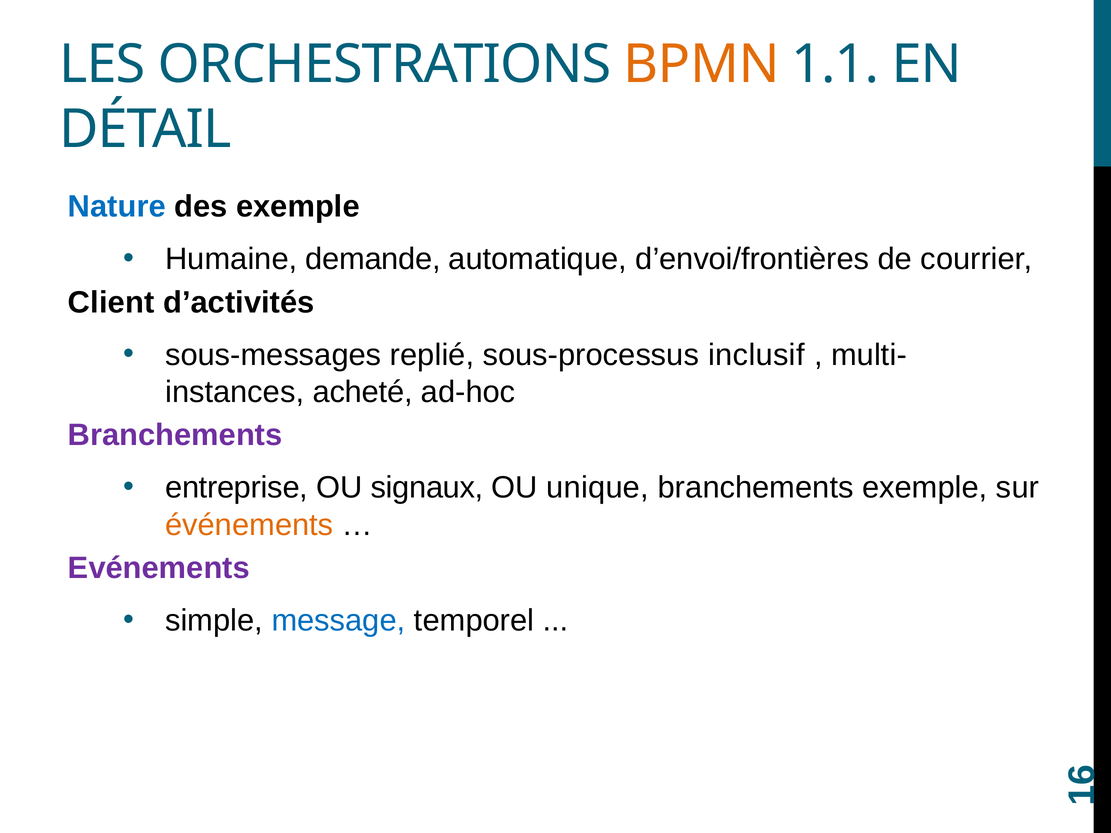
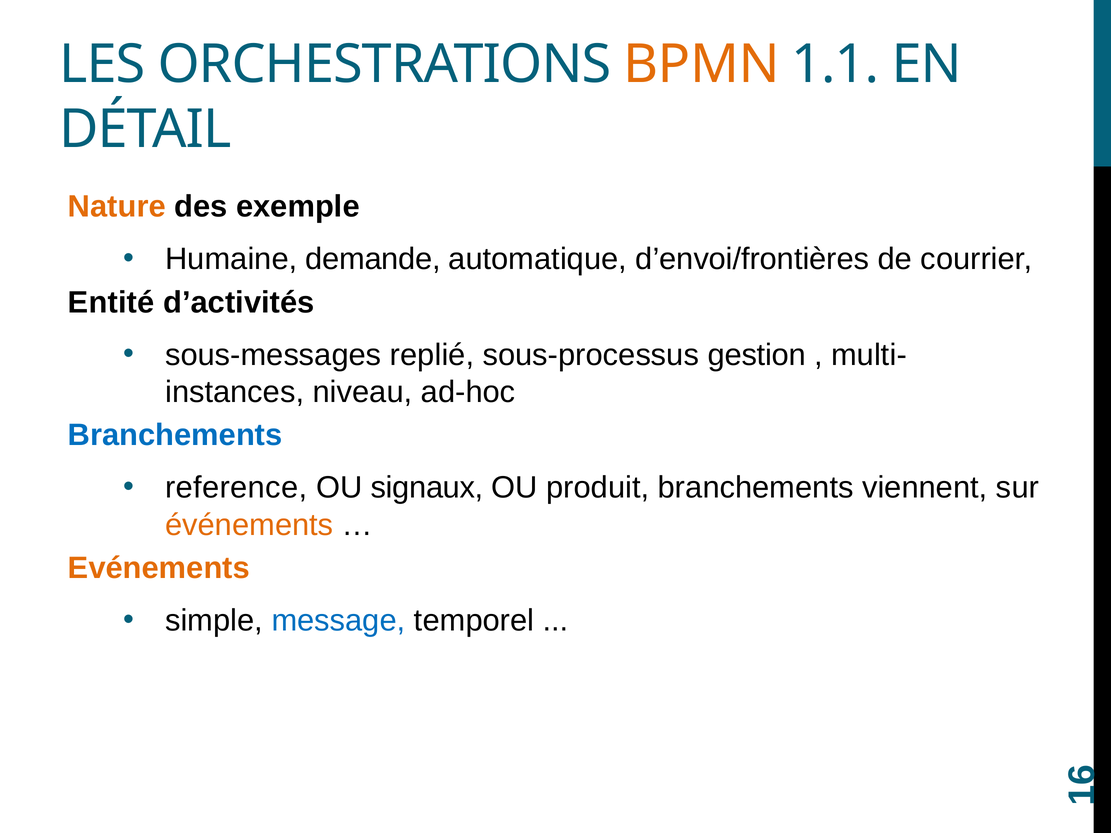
Nature colour: blue -> orange
Client: Client -> Entité
inclusif: inclusif -> gestion
acheté: acheté -> niveau
Branchements at (175, 435) colour: purple -> blue
entreprise: entreprise -> reference
unique: unique -> produit
branchements exemple: exemple -> viennent
Evénements colour: purple -> orange
